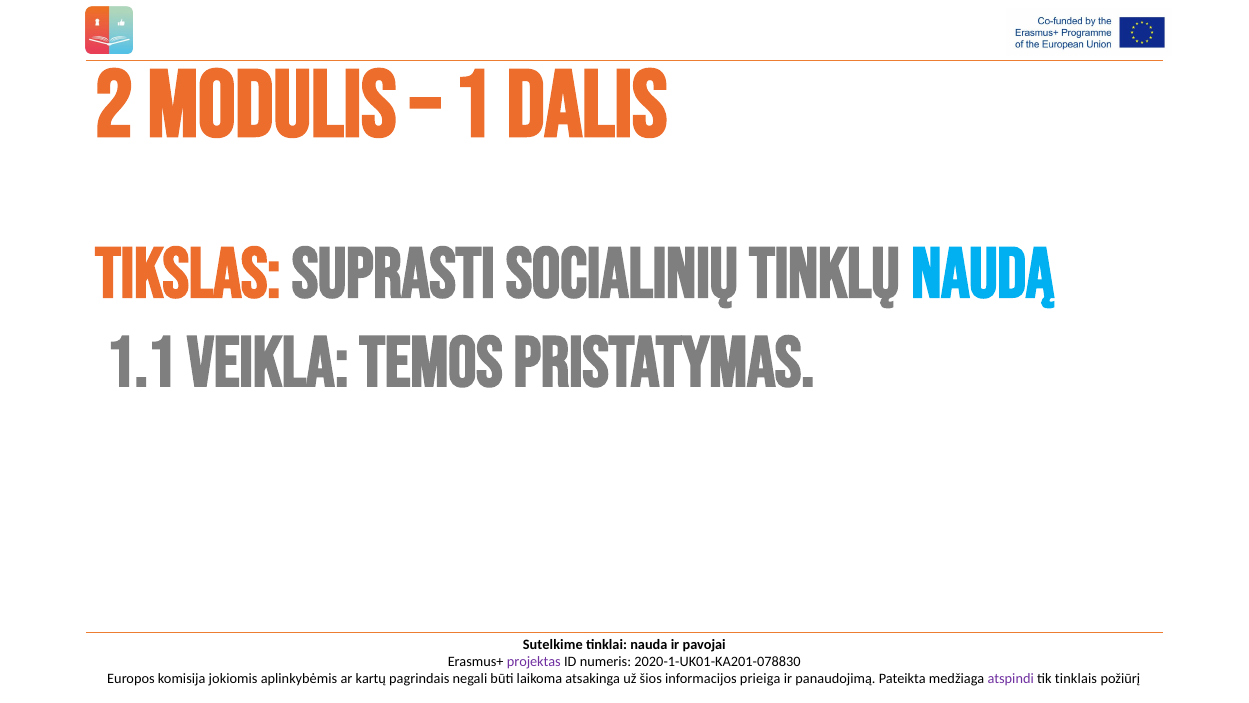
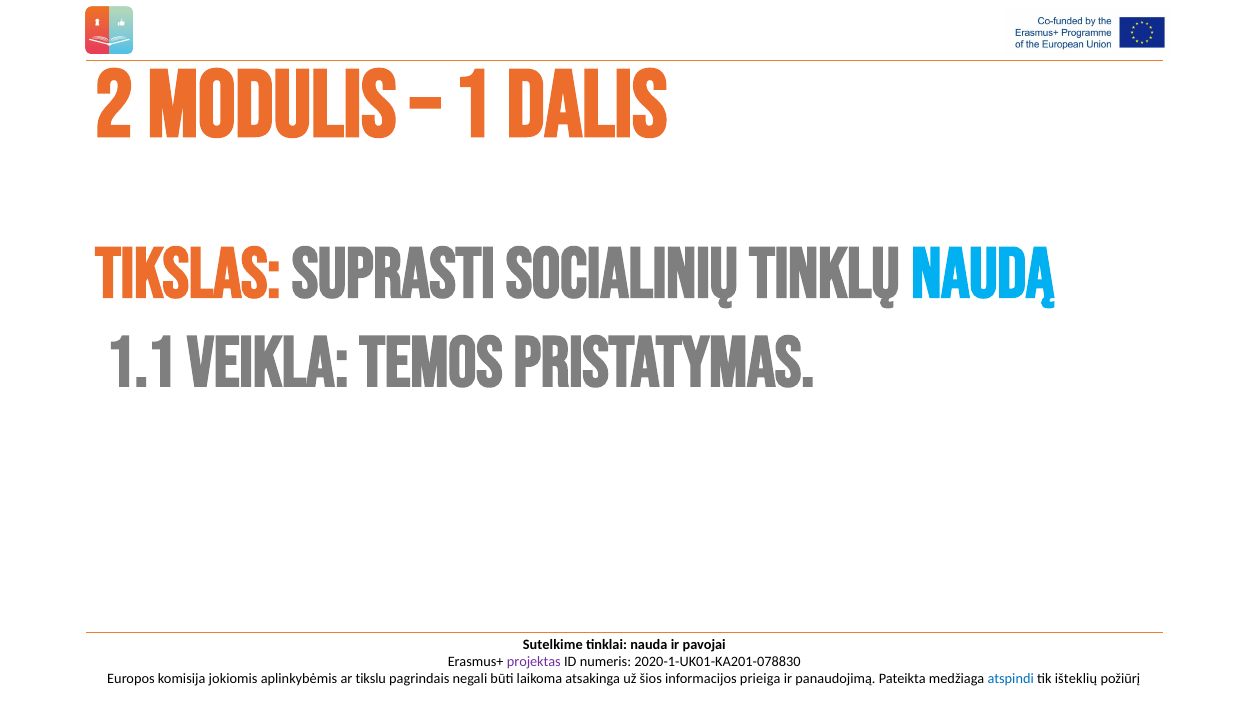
kartų: kartų -> tikslu
atspindi colour: purple -> blue
tinklais: tinklais -> išteklių
